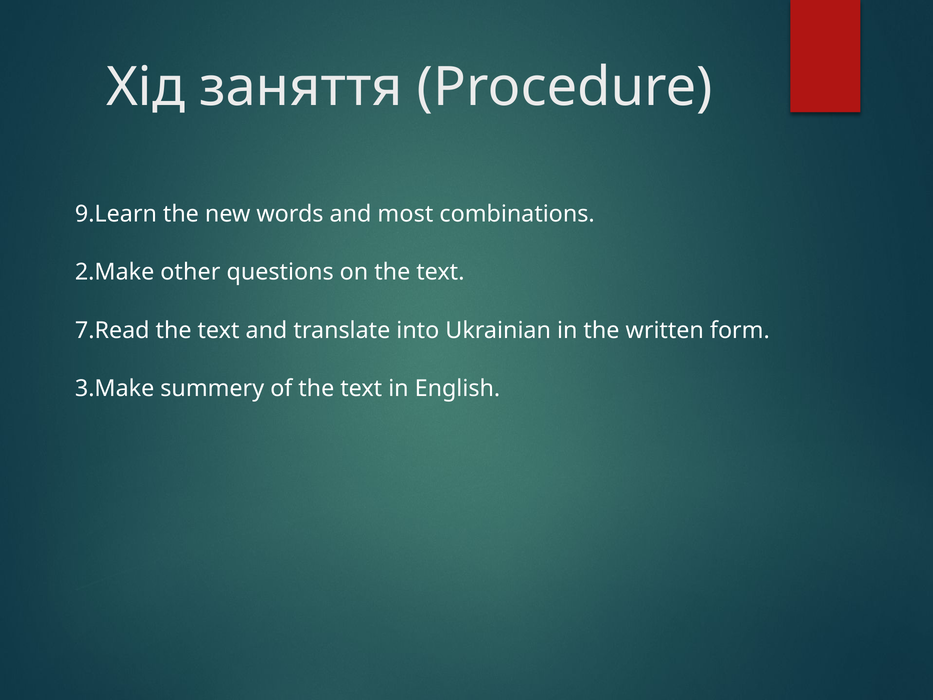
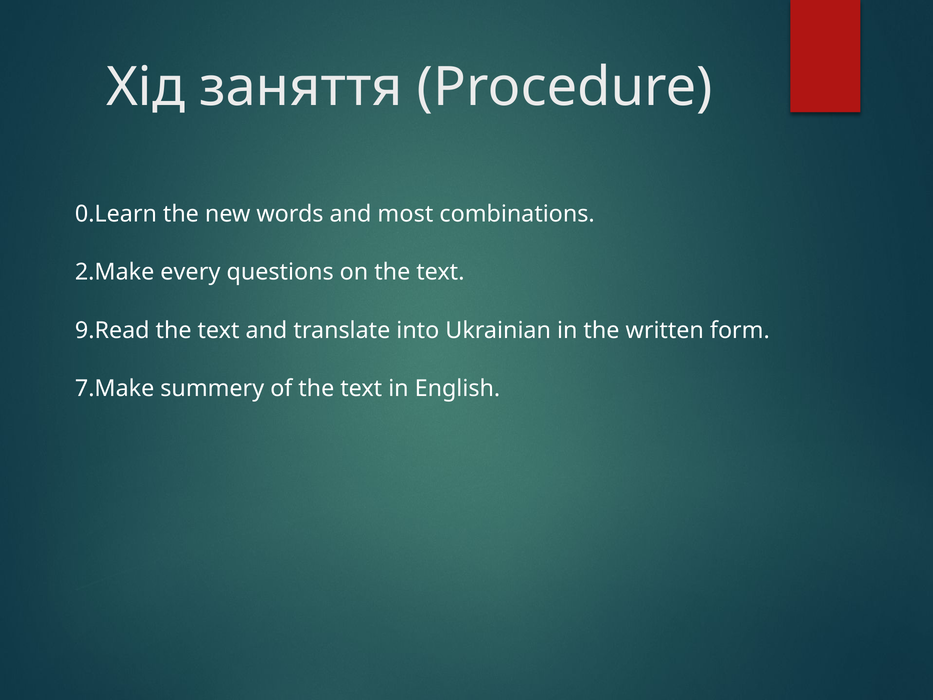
9.Learn: 9.Learn -> 0.Learn
other: other -> every
7.Read: 7.Read -> 9.Read
3.Make: 3.Make -> 7.Make
